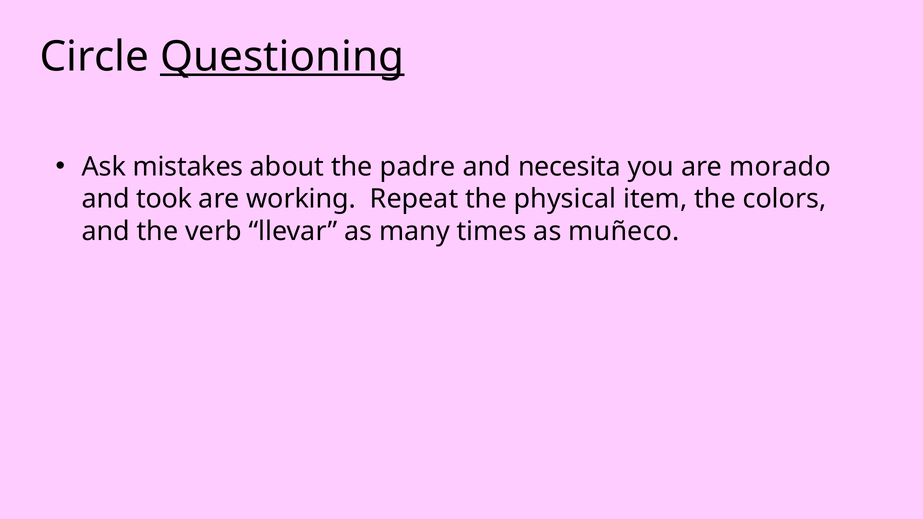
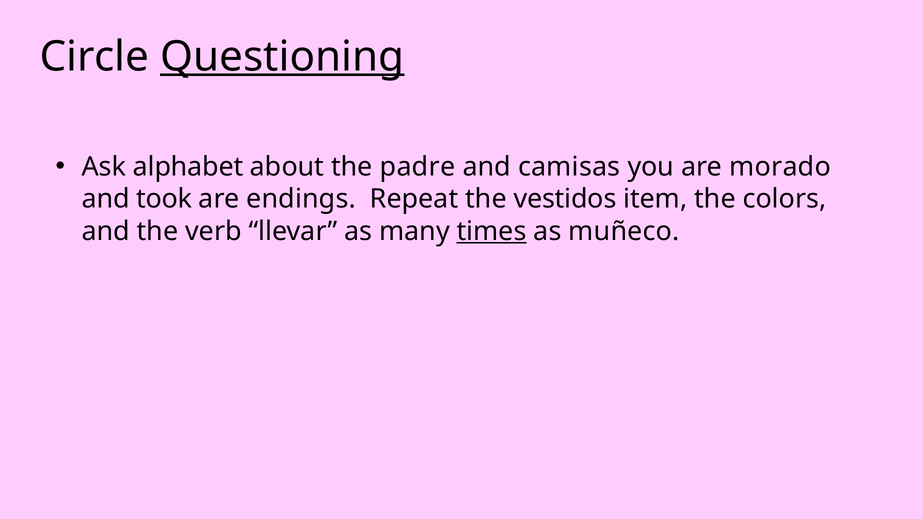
mistakes: mistakes -> alphabet
necesita: necesita -> camisas
working: working -> endings
physical: physical -> vestidos
times underline: none -> present
